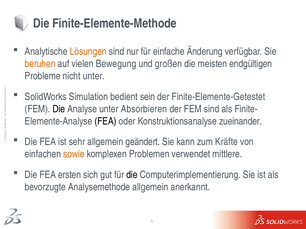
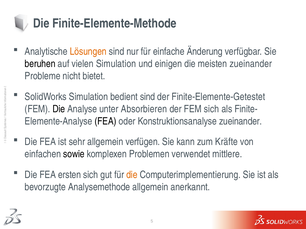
beruhen colour: orange -> black
vielen Bewegung: Bewegung -> Simulation
großen: großen -> einigen
meisten endgültigen: endgültigen -> zueinander
nicht unter: unter -> bietet
bedient sein: sein -> sind
FEM sind: sind -> sich
geändert: geändert -> verfügen
sowie colour: orange -> black
die at (132, 175) colour: black -> orange
